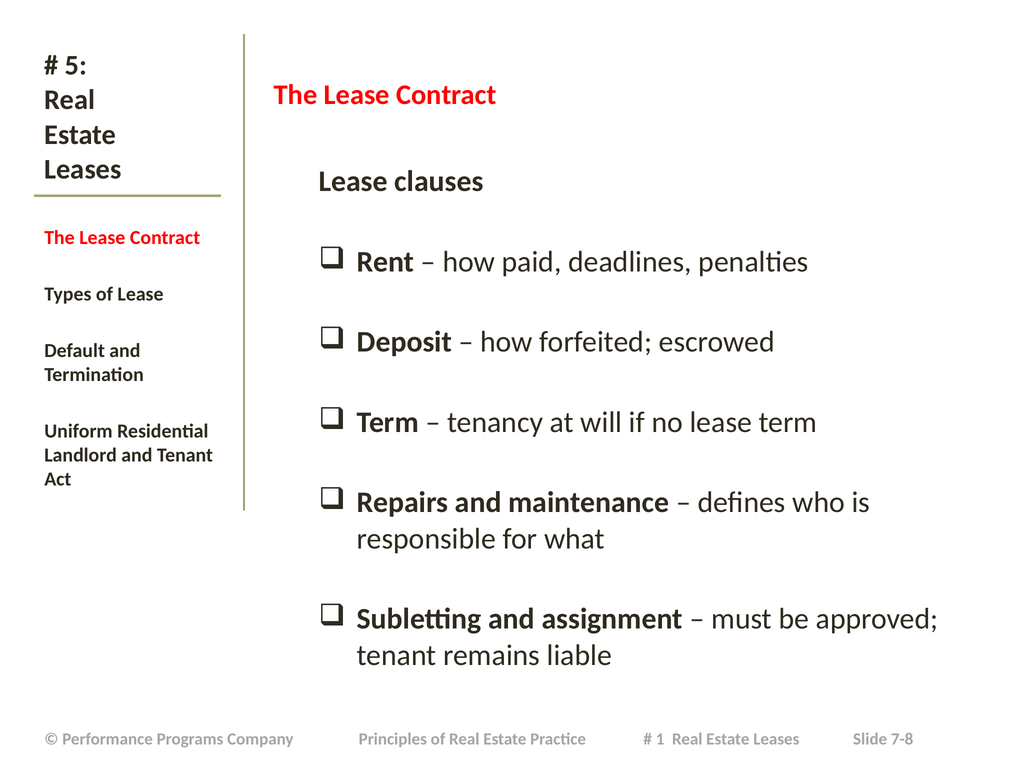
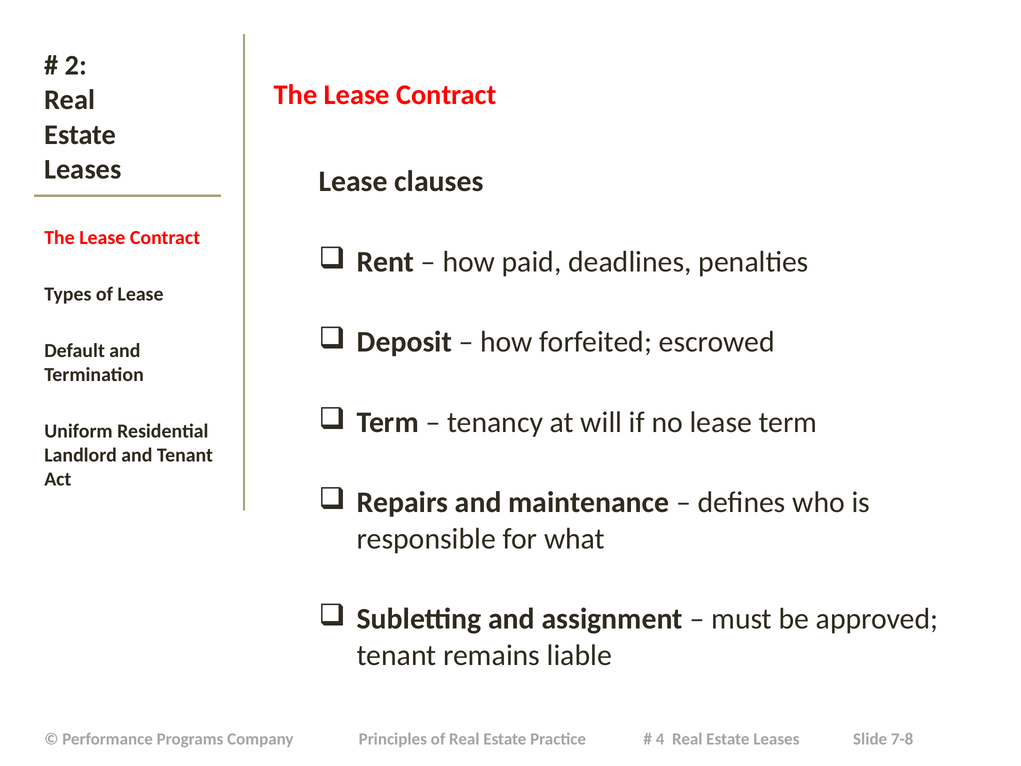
5: 5 -> 2
1: 1 -> 4
